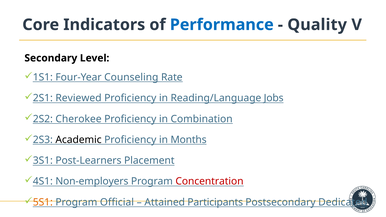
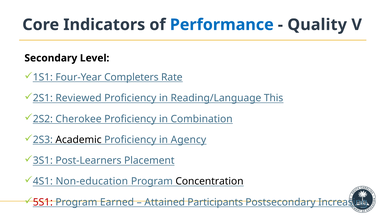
Counseling: Counseling -> Completers
Jobs: Jobs -> This
Months: Months -> Agency
Non-employers: Non-employers -> Non-education
Concentration colour: red -> black
5S1 colour: orange -> red
Official: Official -> Earned
Dedicated: Dedicated -> Increasing
